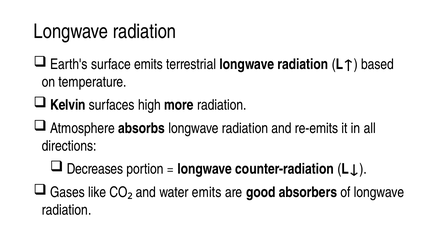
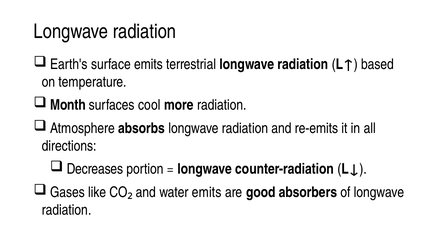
Kelvin: Kelvin -> Month
high: high -> cool
